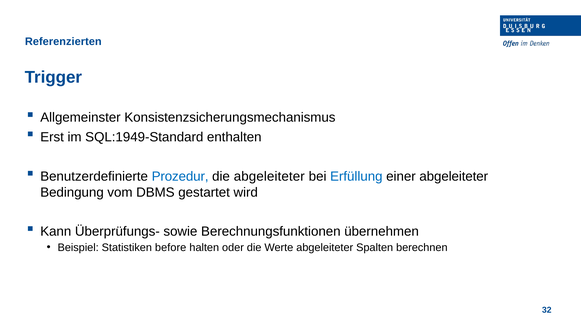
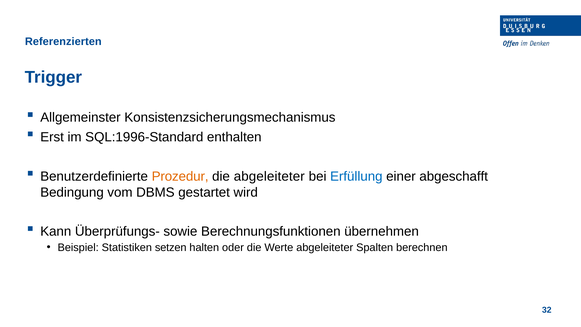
SQL:1949-Standard: SQL:1949-Standard -> SQL:1996-Standard
Prozedur colour: blue -> orange
einer abgeleiteter: abgeleiteter -> abgeschafft
before: before -> setzen
